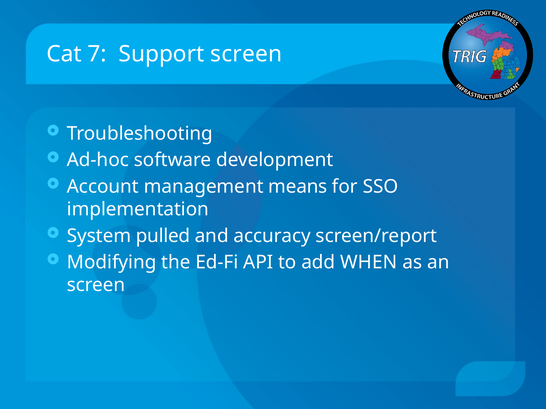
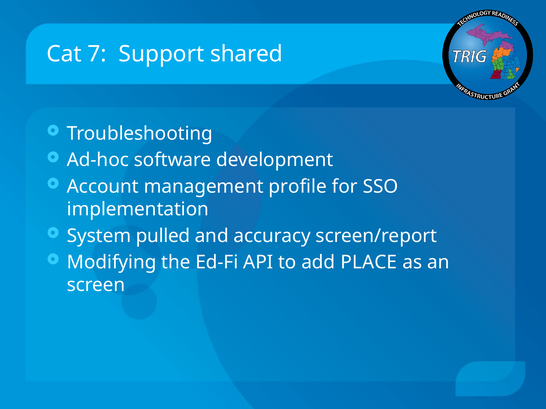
Support screen: screen -> shared
means: means -> profile
WHEN: WHEN -> PLACE
